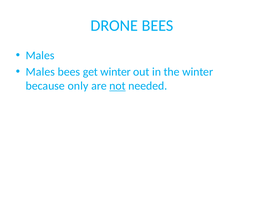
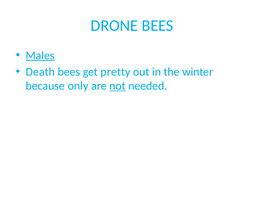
Males at (40, 55) underline: none -> present
Males at (40, 72): Males -> Death
get winter: winter -> pretty
